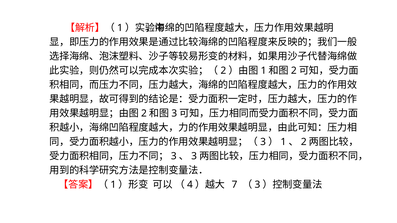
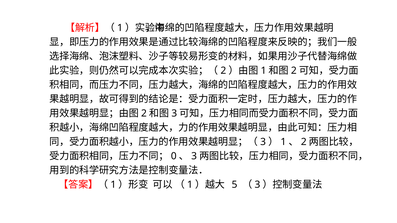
3 at (174, 156): 3 -> 0
4 at (190, 185): 4 -> 1
7: 7 -> 5
